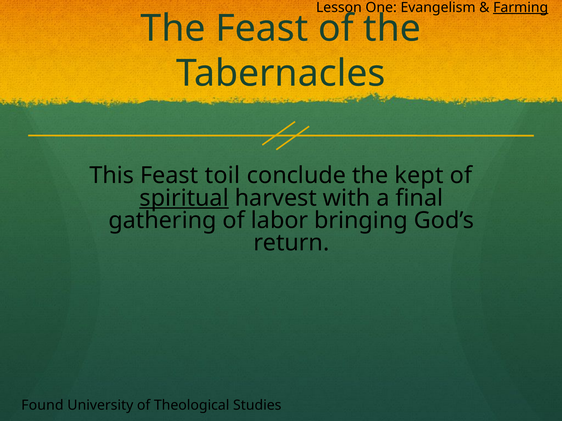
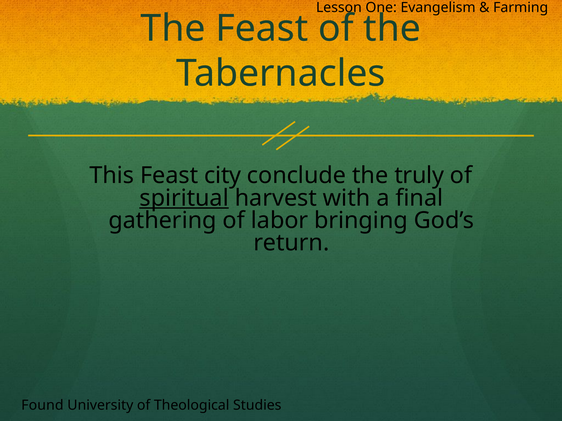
Farming underline: present -> none
toil: toil -> city
kept: kept -> truly
